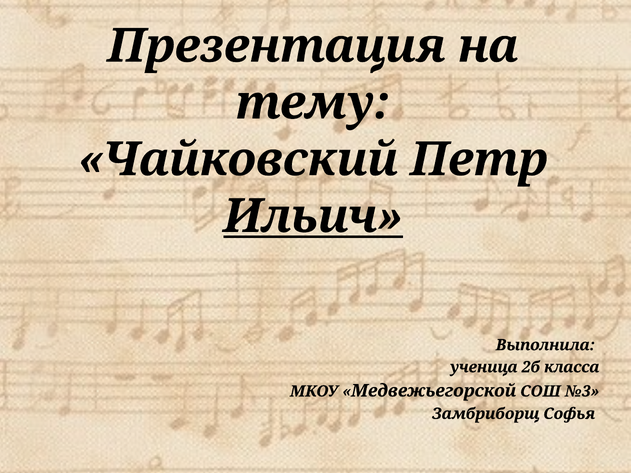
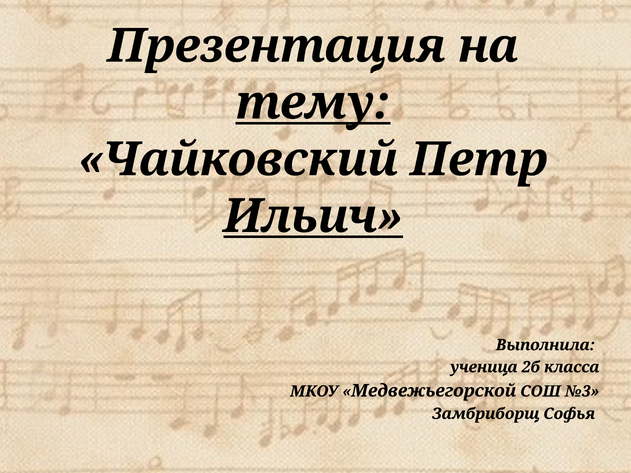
тему underline: none -> present
